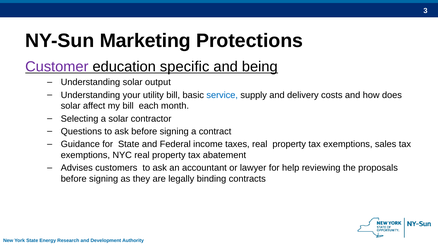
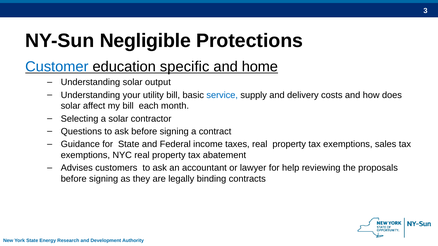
Marketing: Marketing -> Negligible
Customer colour: purple -> blue
being: being -> home
